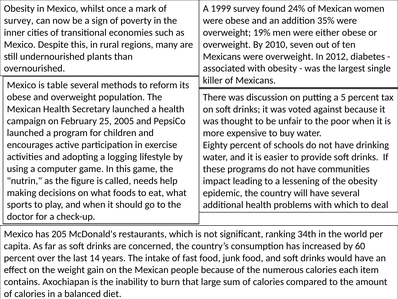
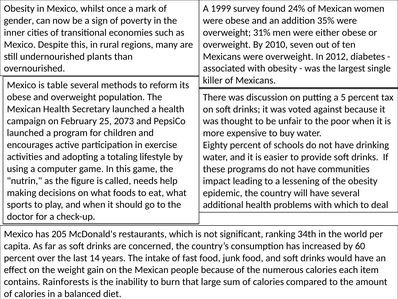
survey at (19, 21): survey -> gender
19%: 19% -> 31%
2005: 2005 -> 2073
logging: logging -> totaling
Axochiapan: Axochiapan -> Rainforests
